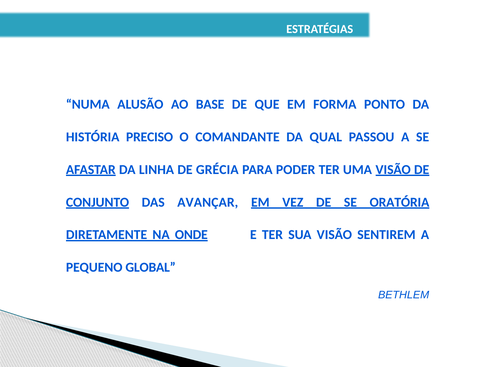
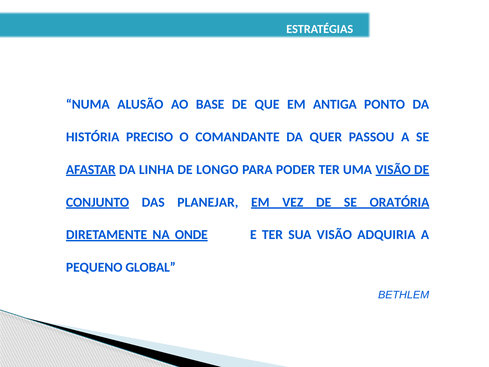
FORMA: FORMA -> ANTIGA
QUAL: QUAL -> QUER
GRÉCIA: GRÉCIA -> LONGO
AVANÇAR: AVANÇAR -> PLANEJAR
SENTIREM: SENTIREM -> ADQUIRIA
